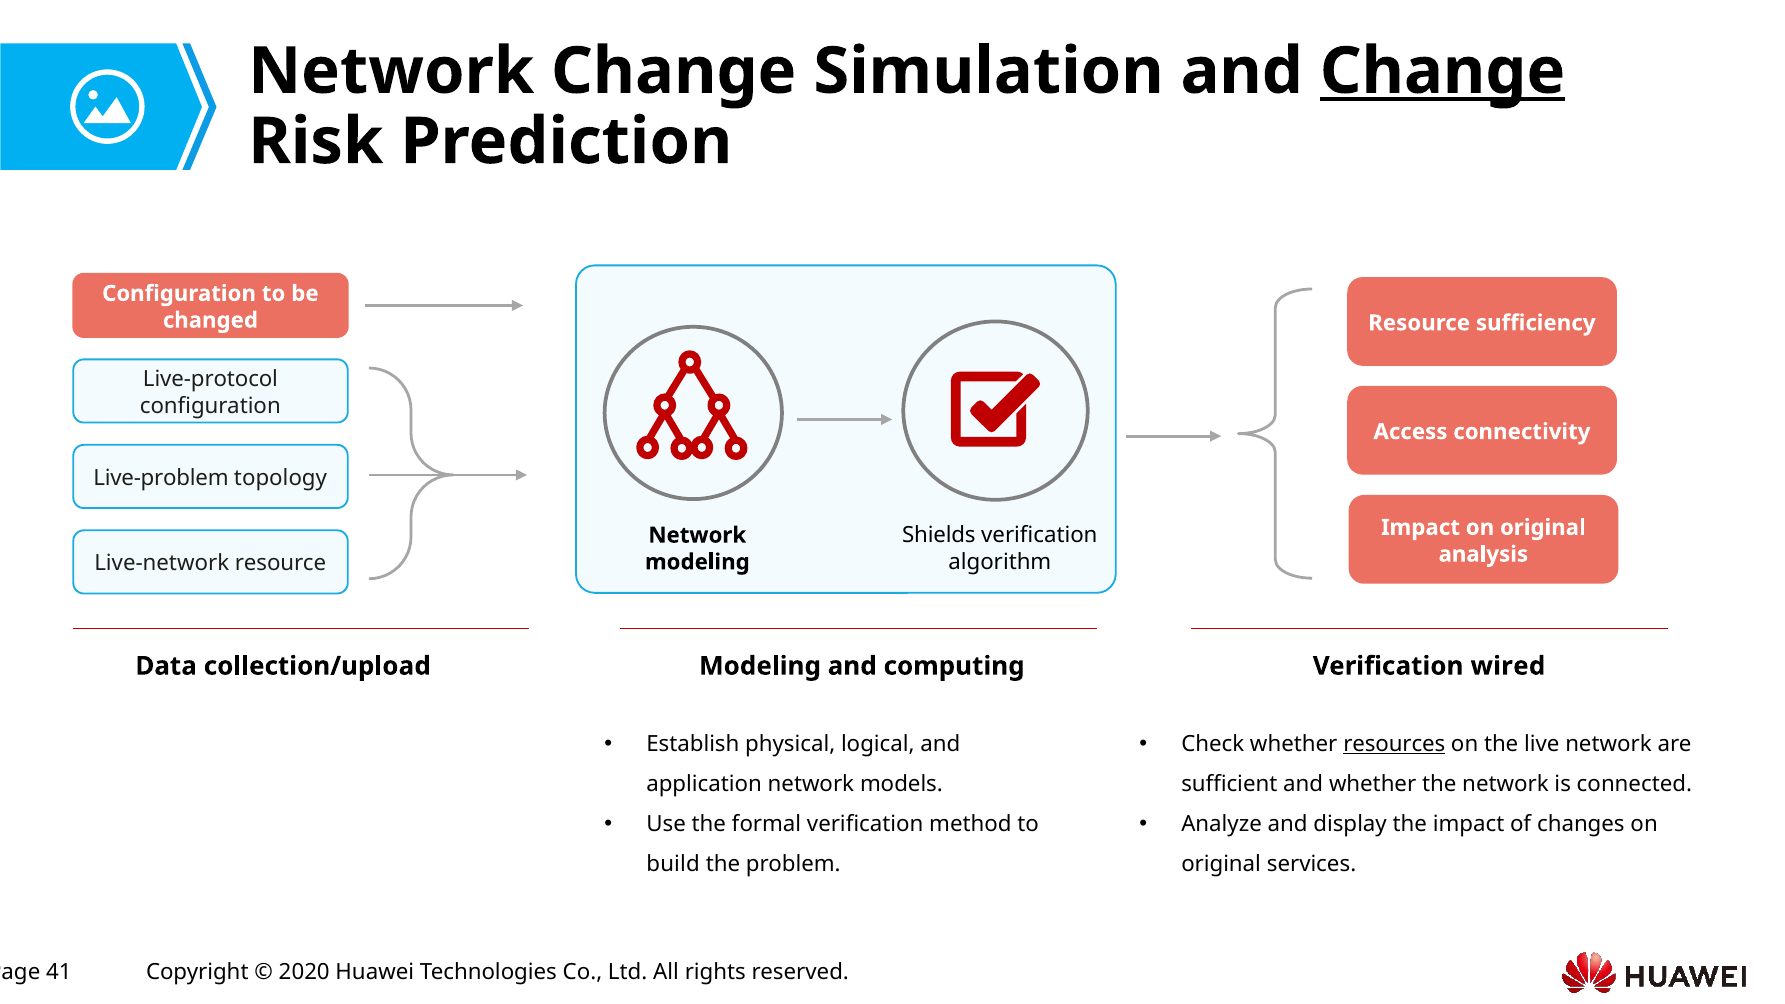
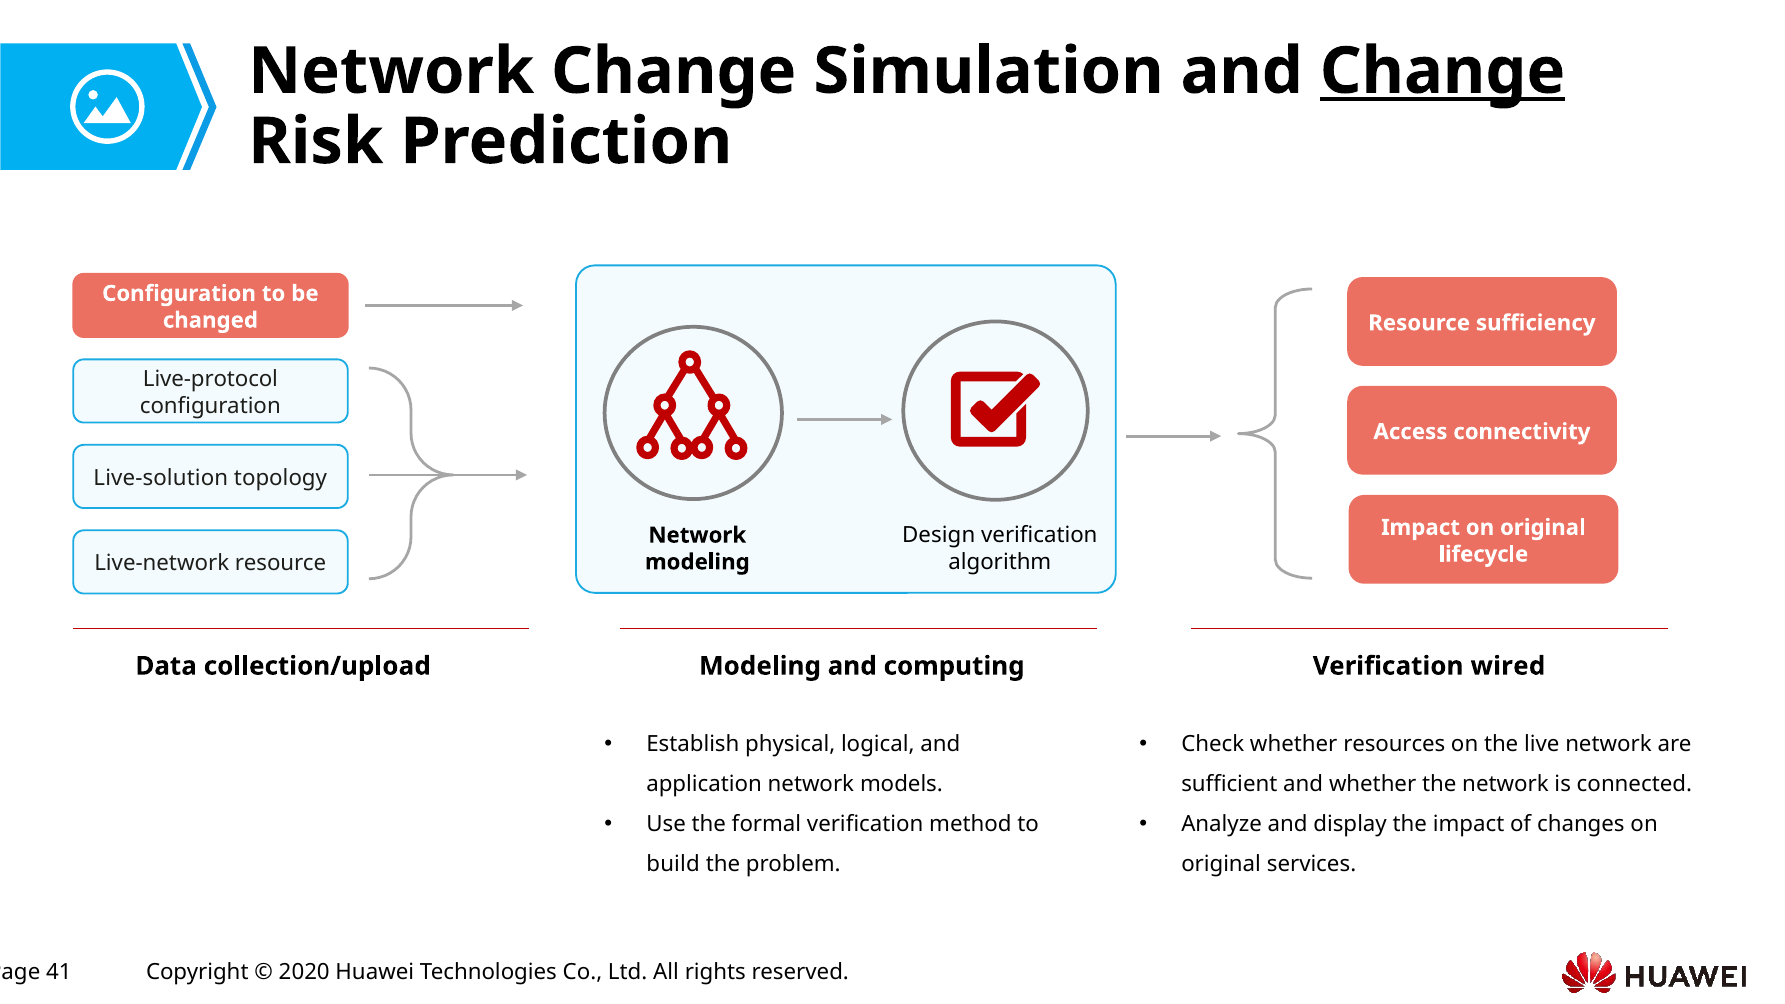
Live-problem: Live-problem -> Live-solution
Shields: Shields -> Design
analysis: analysis -> lifecycle
resources underline: present -> none
